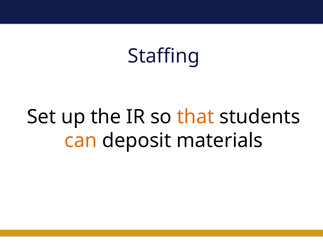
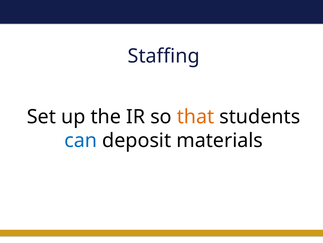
can colour: orange -> blue
